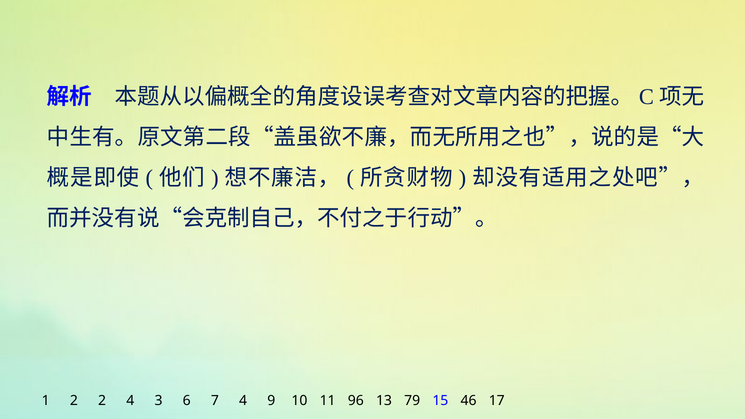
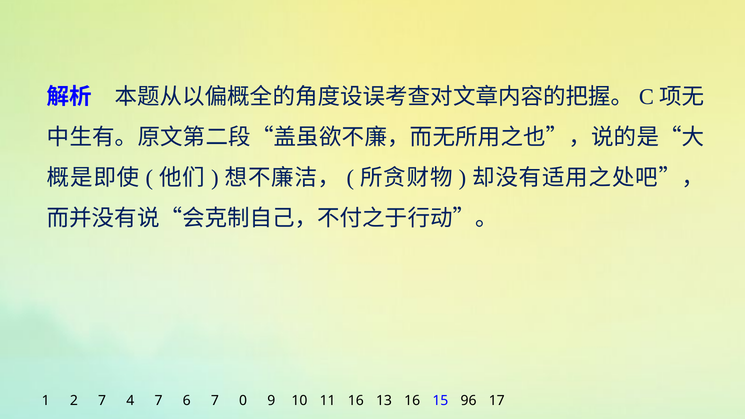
2 2: 2 -> 7
4 3: 3 -> 7
7 4: 4 -> 0
10 96: 96 -> 16
13 79: 79 -> 16
46: 46 -> 96
